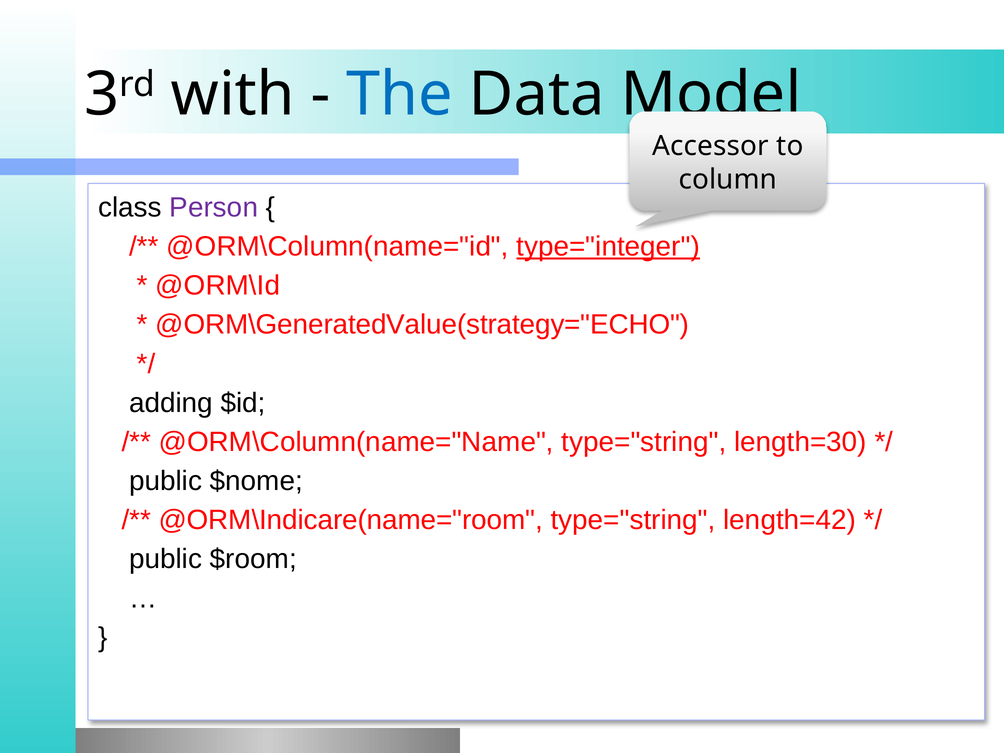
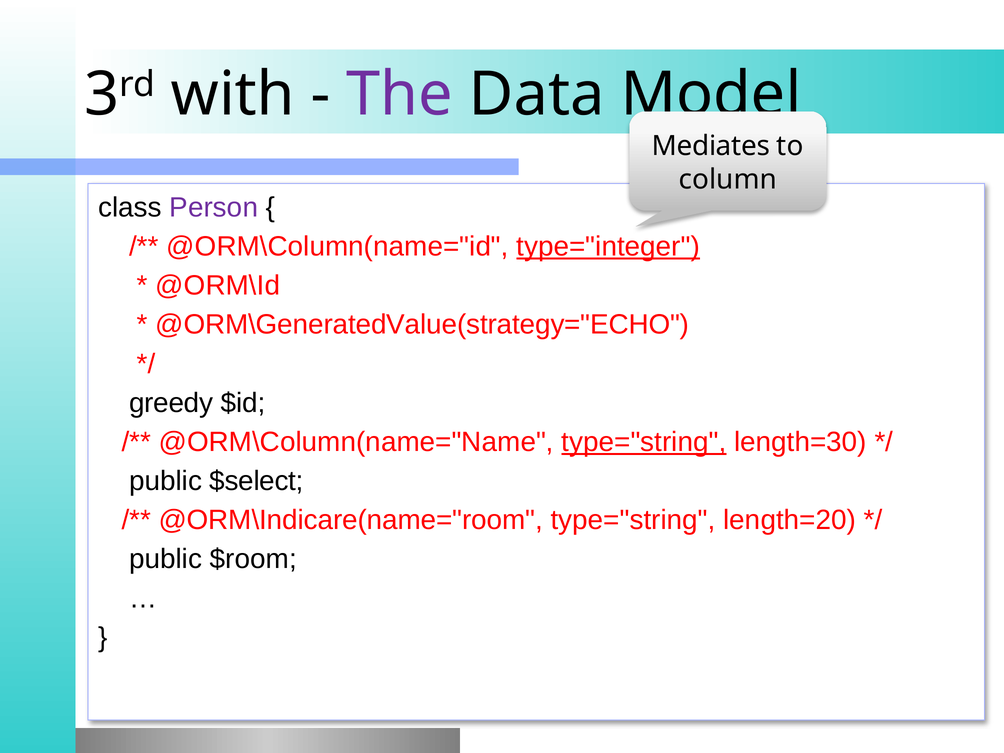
The colour: blue -> purple
Accessor: Accessor -> Mediates
adding: adding -> greedy
type="string at (644, 442) underline: none -> present
$nome: $nome -> $select
length=42: length=42 -> length=20
